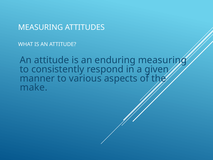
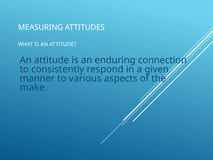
enduring measuring: measuring -> connection
